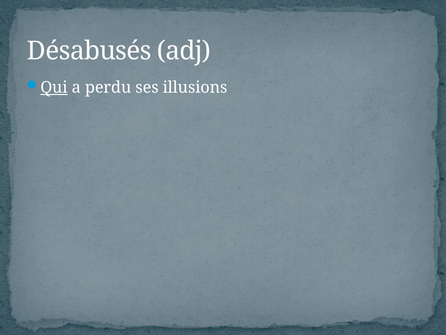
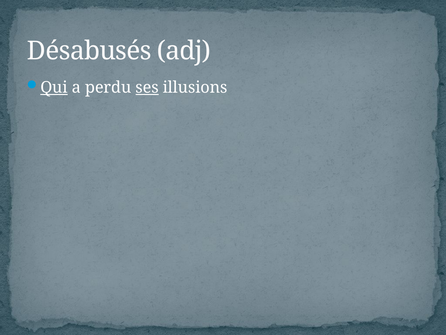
ses underline: none -> present
